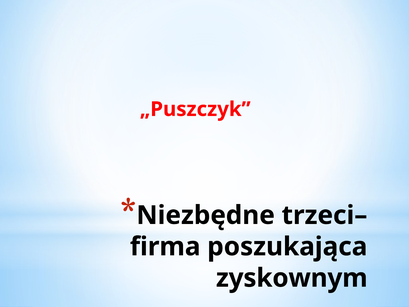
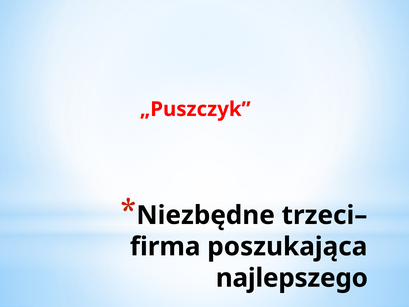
zyskownym: zyskownym -> najlepszego
